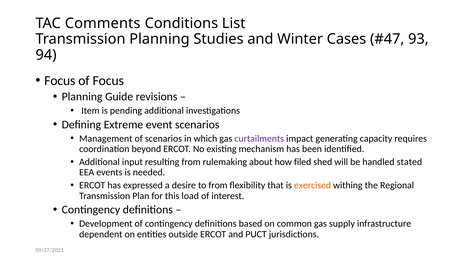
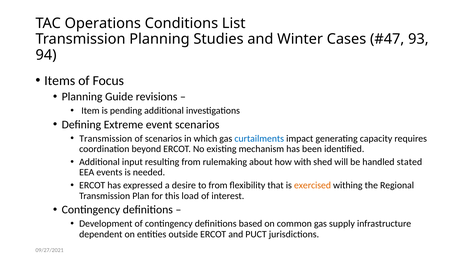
Comments: Comments -> Operations
Focus at (60, 81): Focus -> Items
Management at (106, 139): Management -> Transmission
curtailments colour: purple -> blue
filed: filed -> with
